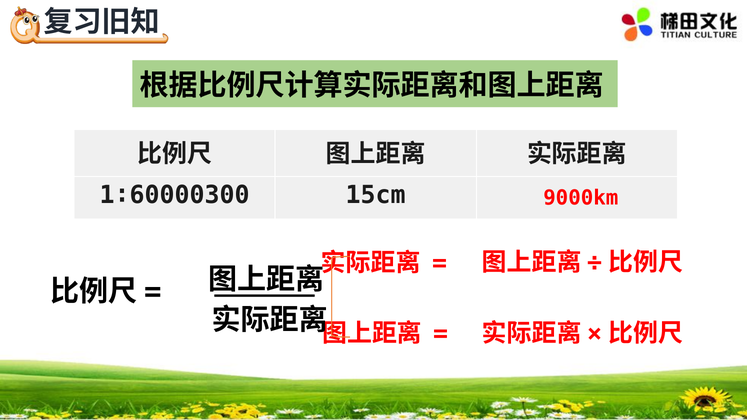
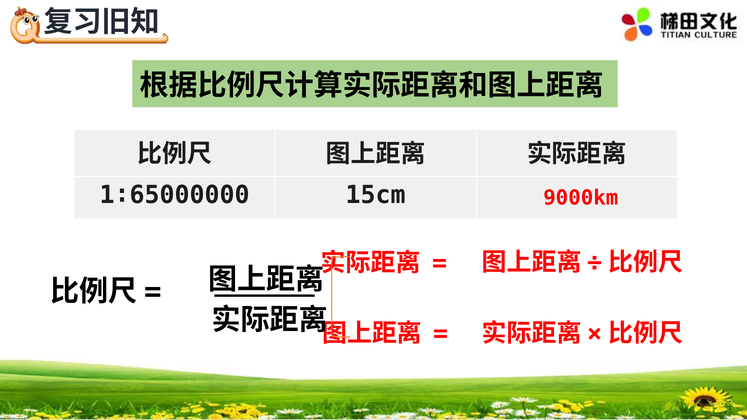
1∶60000300: 1∶60000300 -> 1∶65000000
